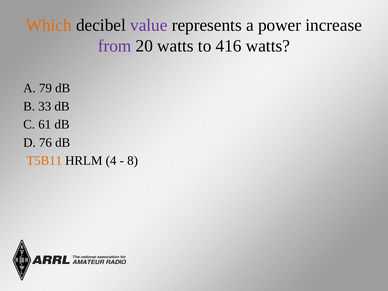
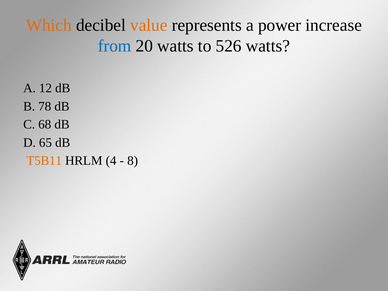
value colour: purple -> orange
from colour: purple -> blue
416: 416 -> 526
79: 79 -> 12
33: 33 -> 78
61: 61 -> 68
76: 76 -> 65
